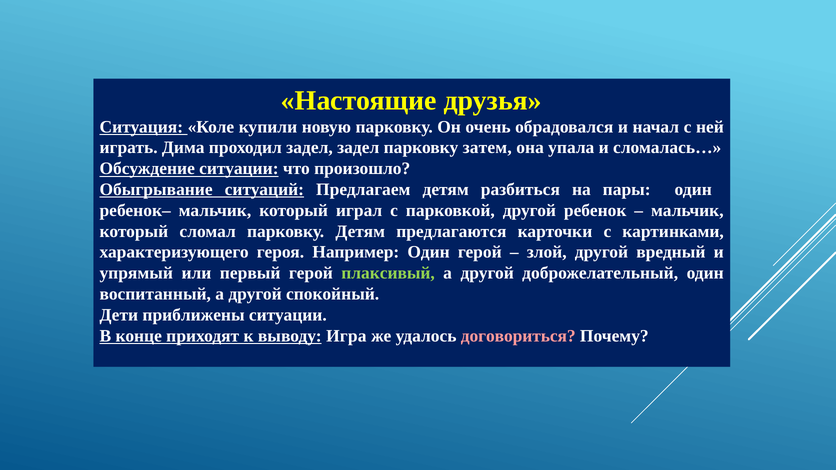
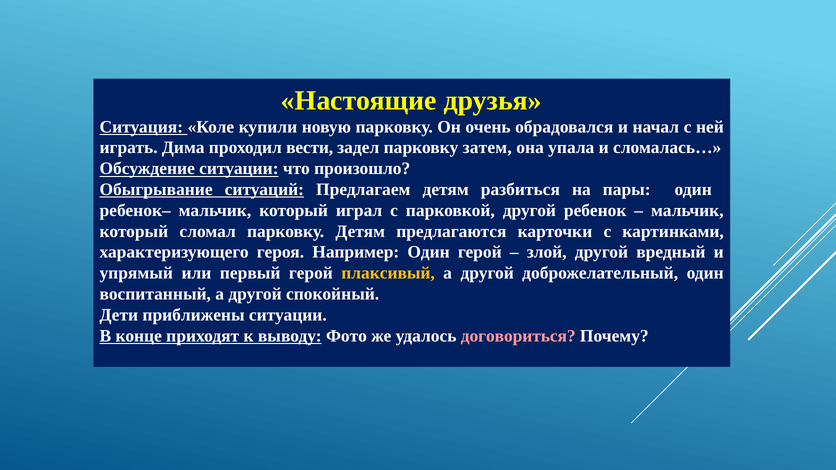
проходил задел: задел -> вести
плаксивый colour: light green -> yellow
Игра: Игра -> Фото
